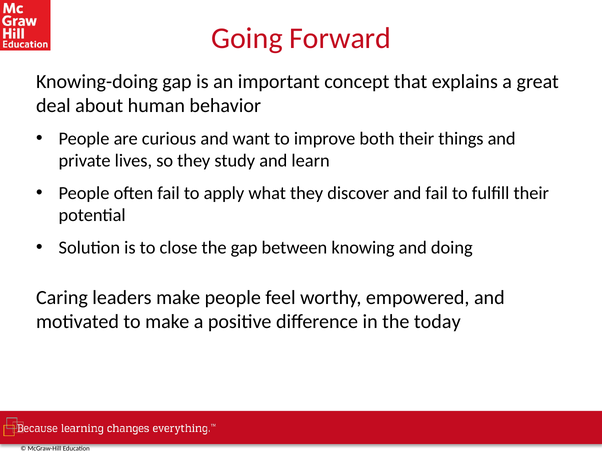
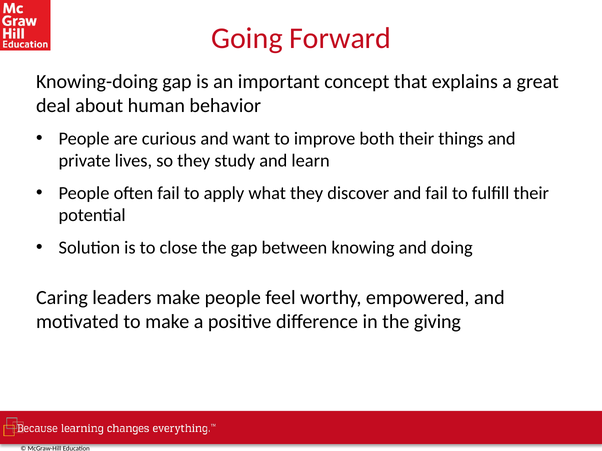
today: today -> giving
